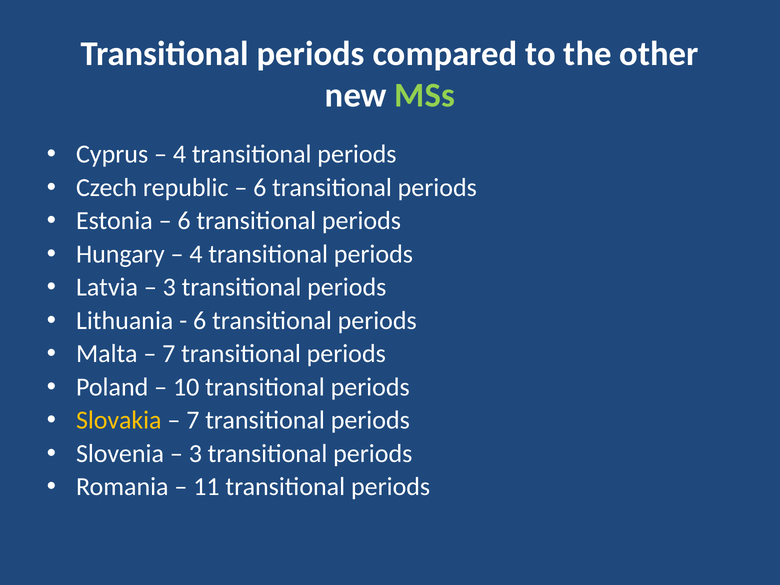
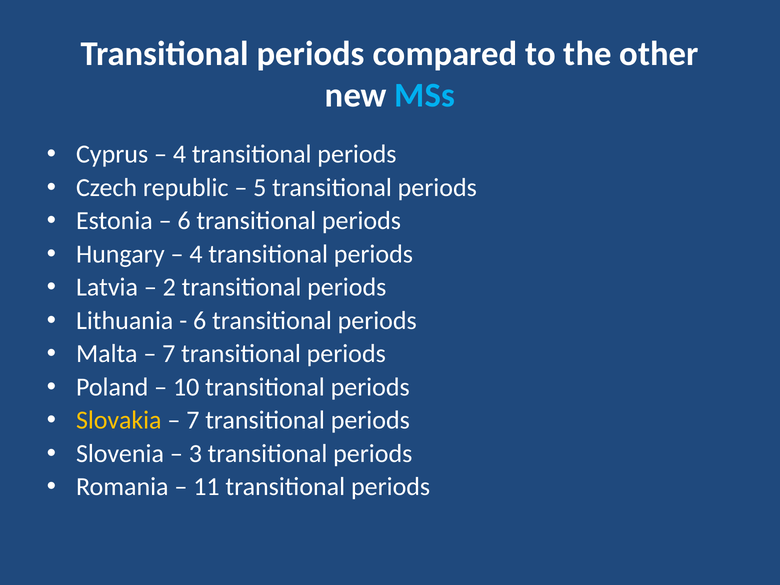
MSs colour: light green -> light blue
6 at (260, 188): 6 -> 5
3 at (169, 287): 3 -> 2
